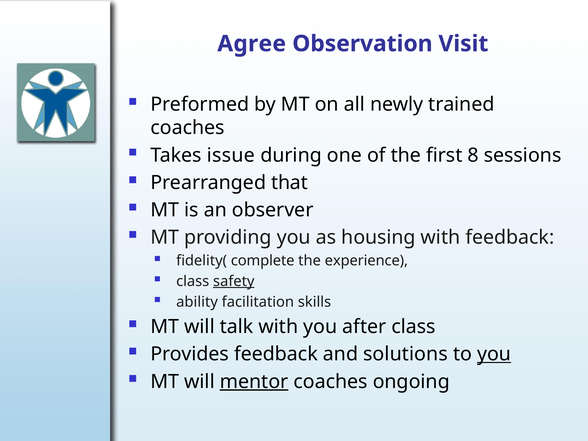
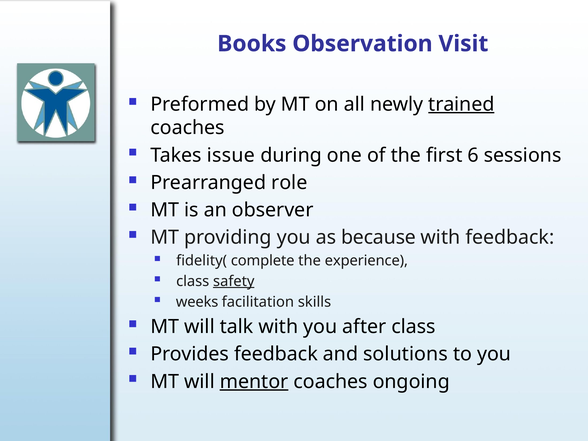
Agree: Agree -> Books
trained underline: none -> present
8: 8 -> 6
that: that -> role
housing: housing -> because
ability: ability -> weeks
you at (494, 354) underline: present -> none
